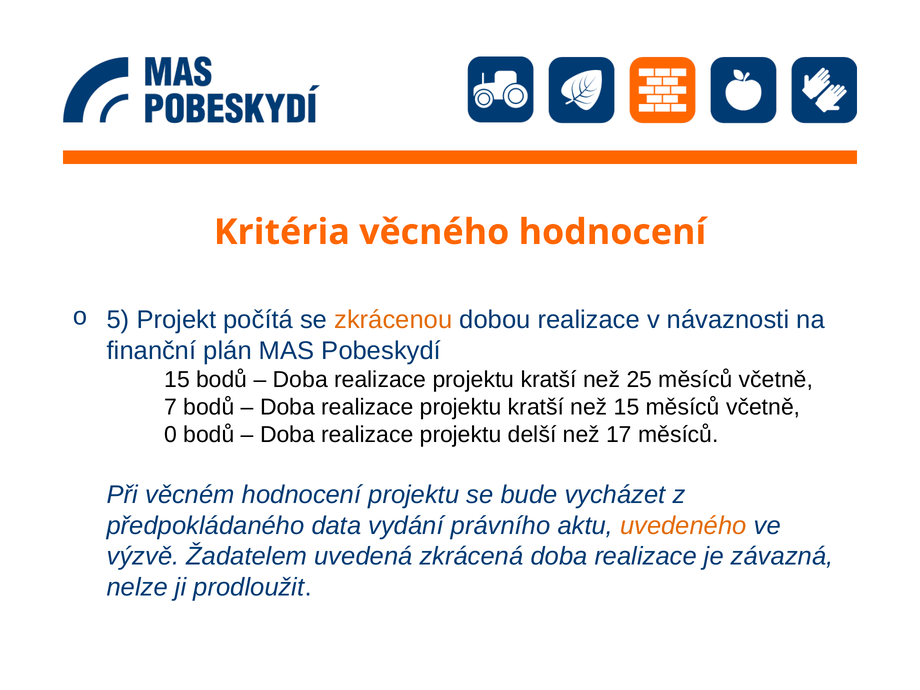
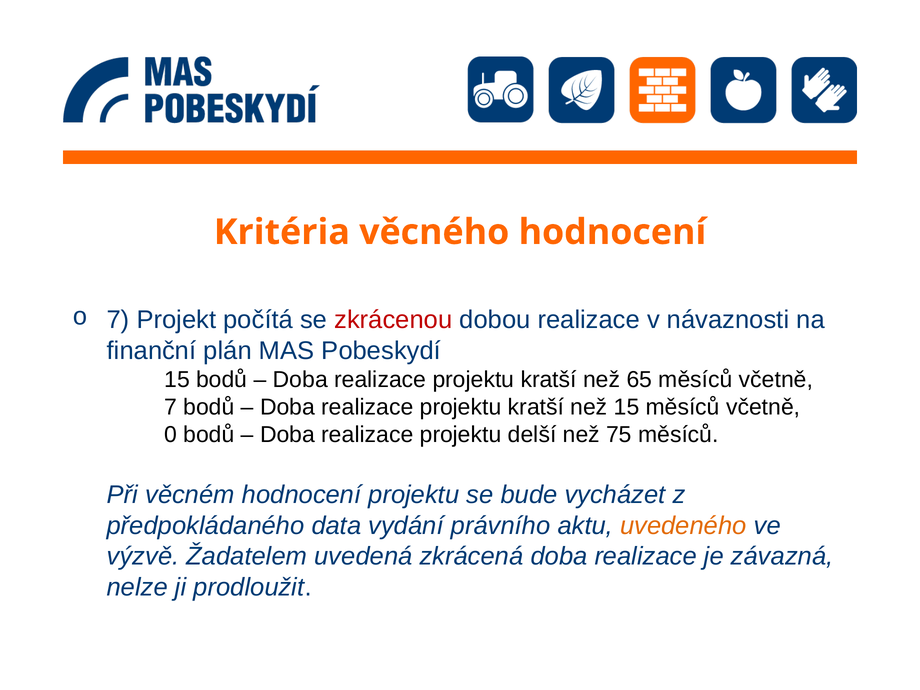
5 at (118, 320): 5 -> 7
zkrácenou colour: orange -> red
25: 25 -> 65
17: 17 -> 75
